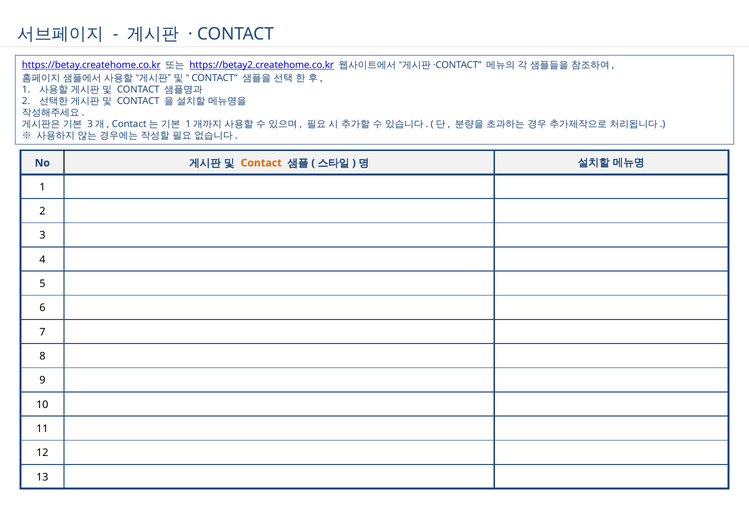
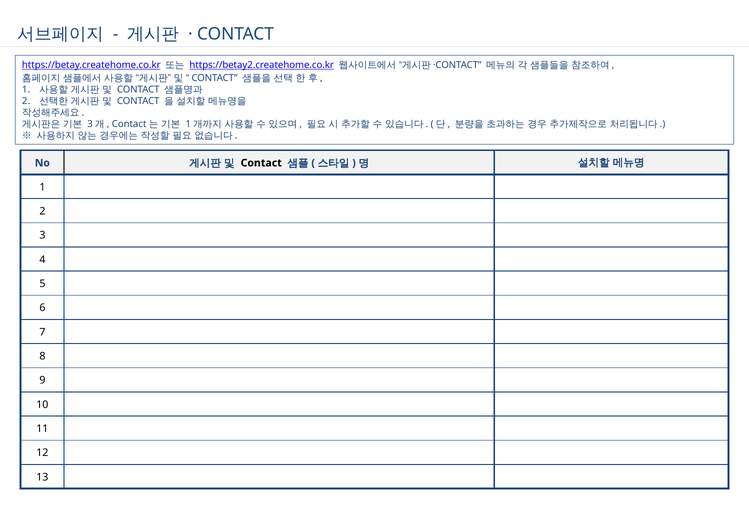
Contact at (261, 163) colour: orange -> black
